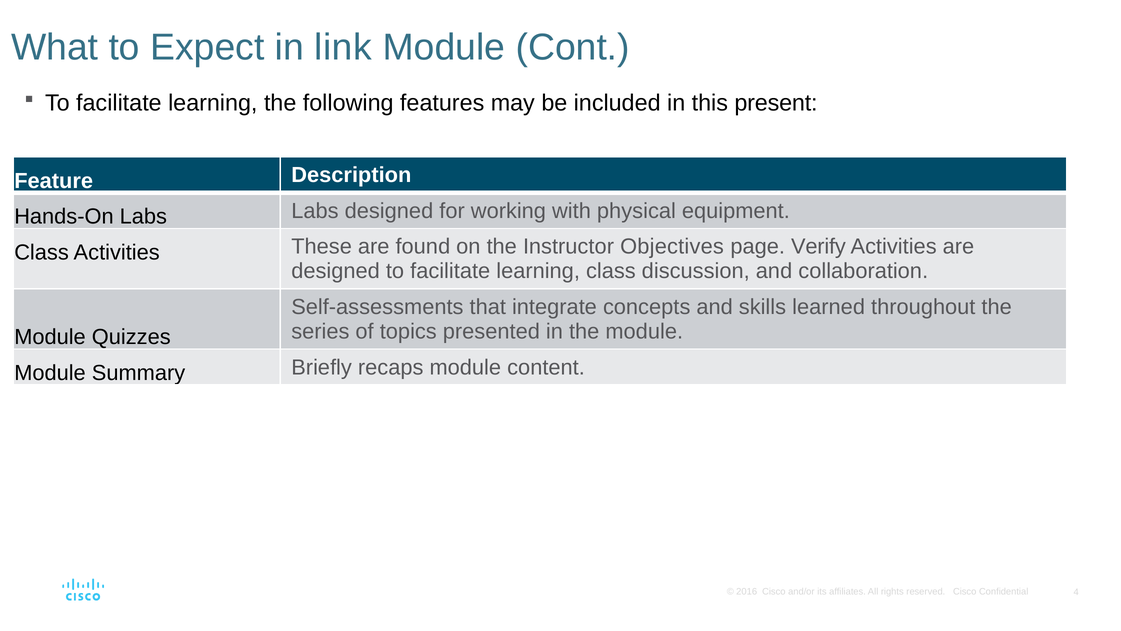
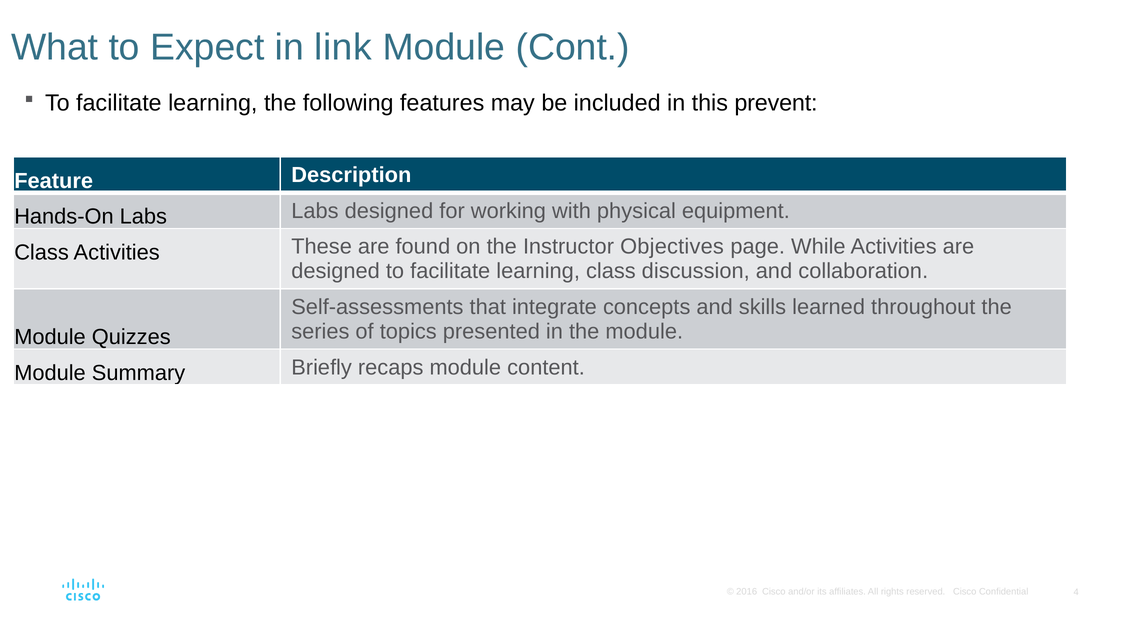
present: present -> prevent
Verify: Verify -> While
